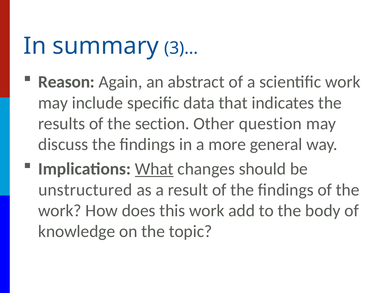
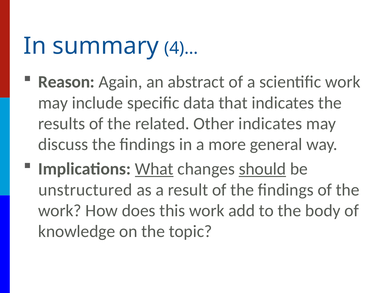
3)…: 3)… -> 4)…
section: section -> related
Other question: question -> indicates
should underline: none -> present
